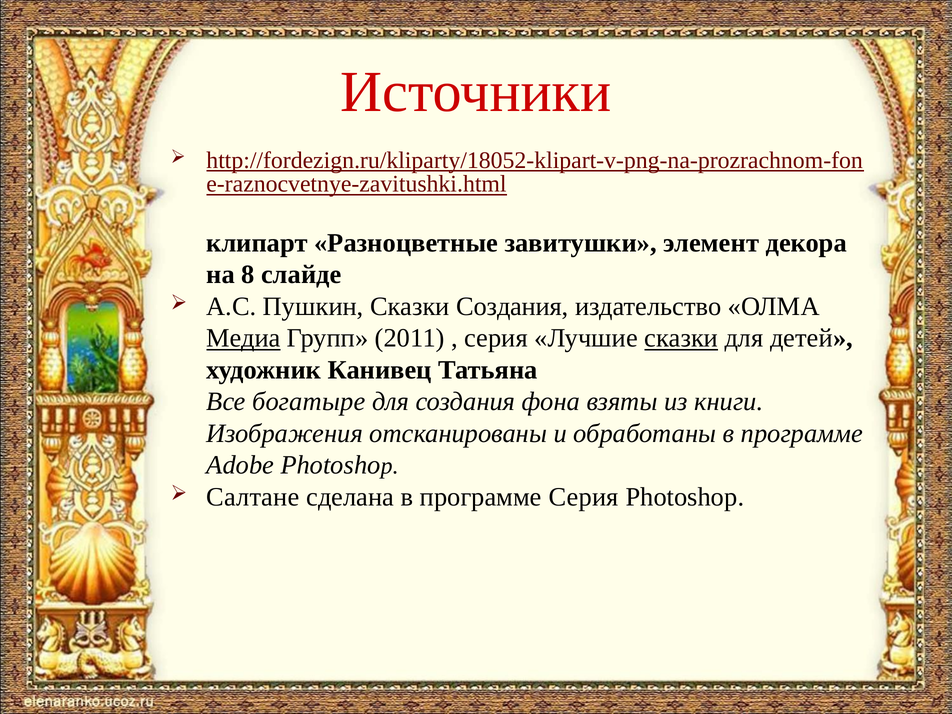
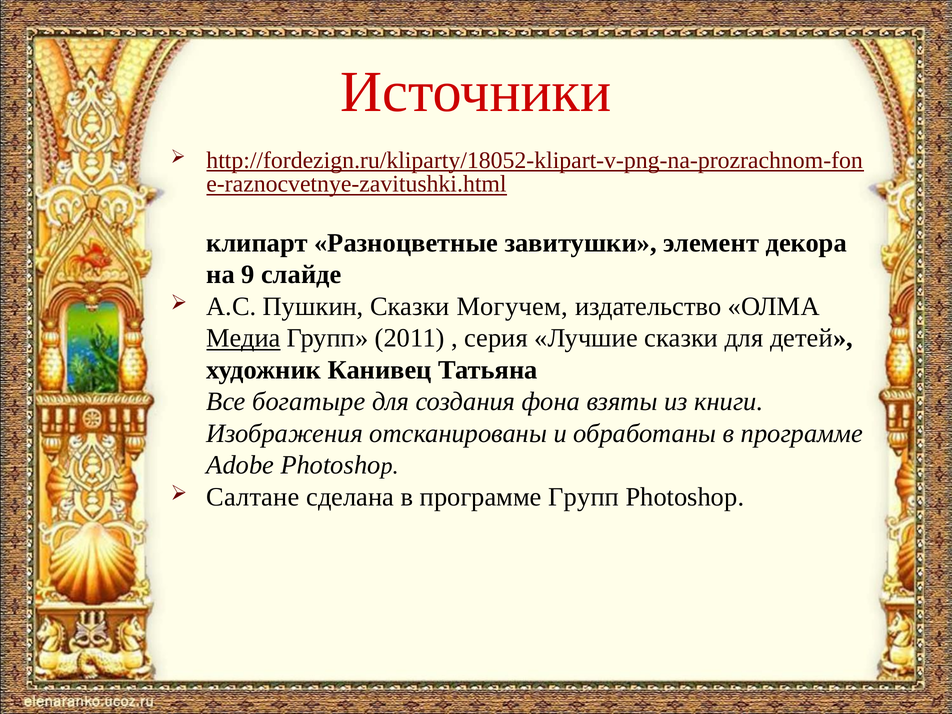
8: 8 -> 9
Сказки Создания: Создания -> Могучем
сказки at (681, 338) underline: present -> none
программе Серия: Серия -> Групп
